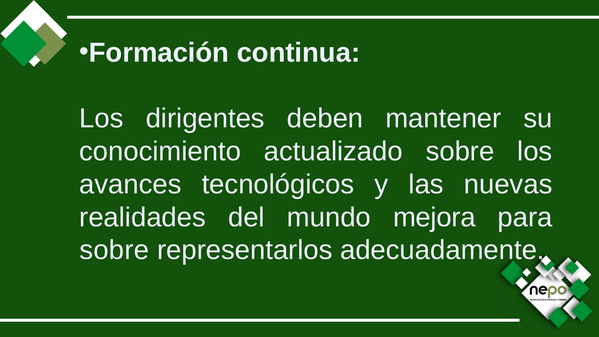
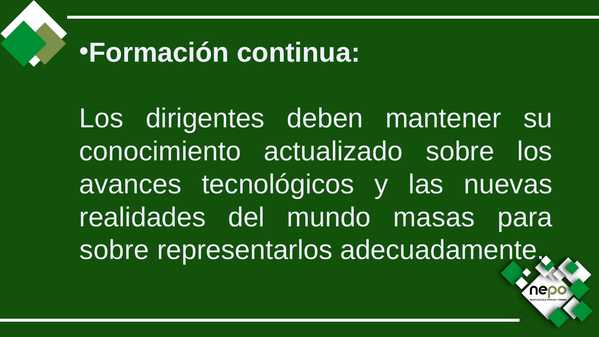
mejora: mejora -> masas
